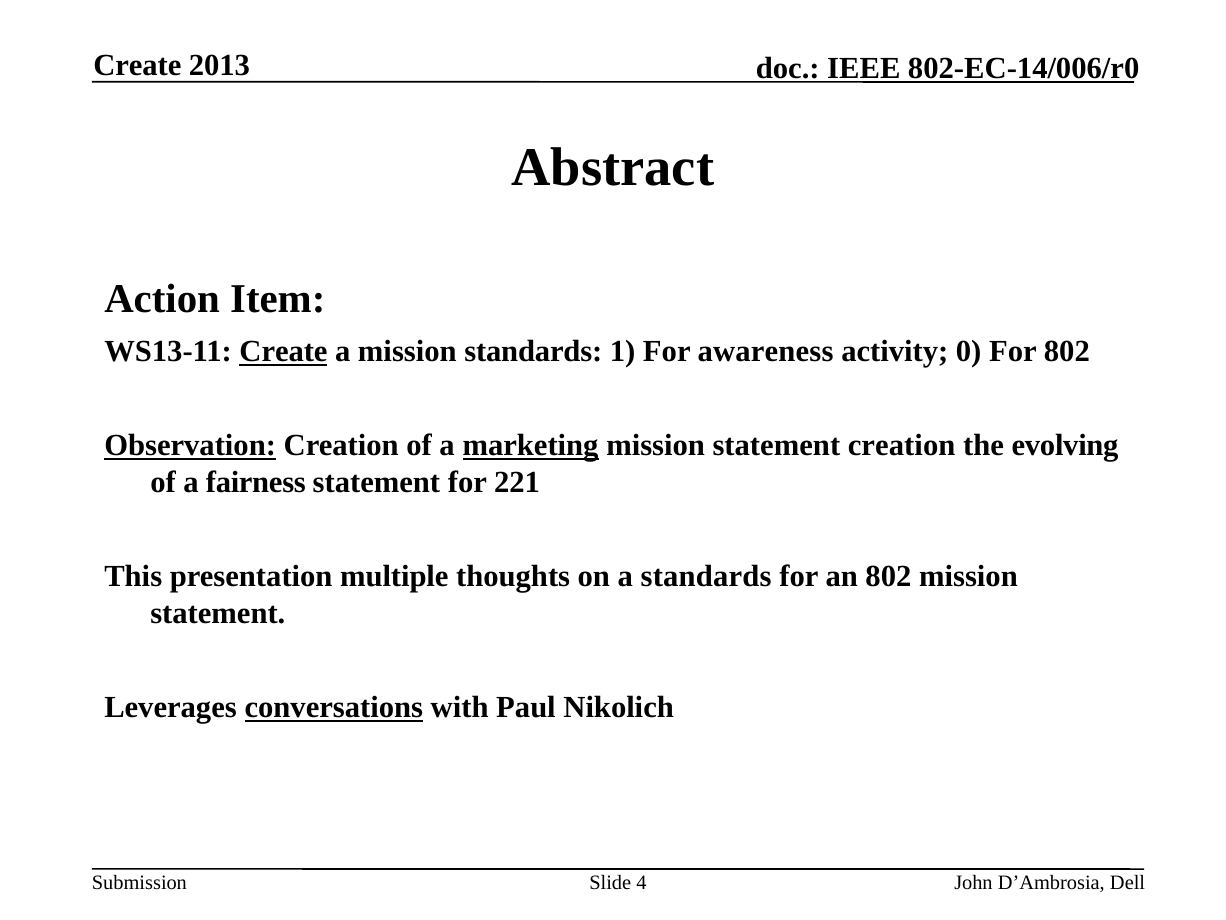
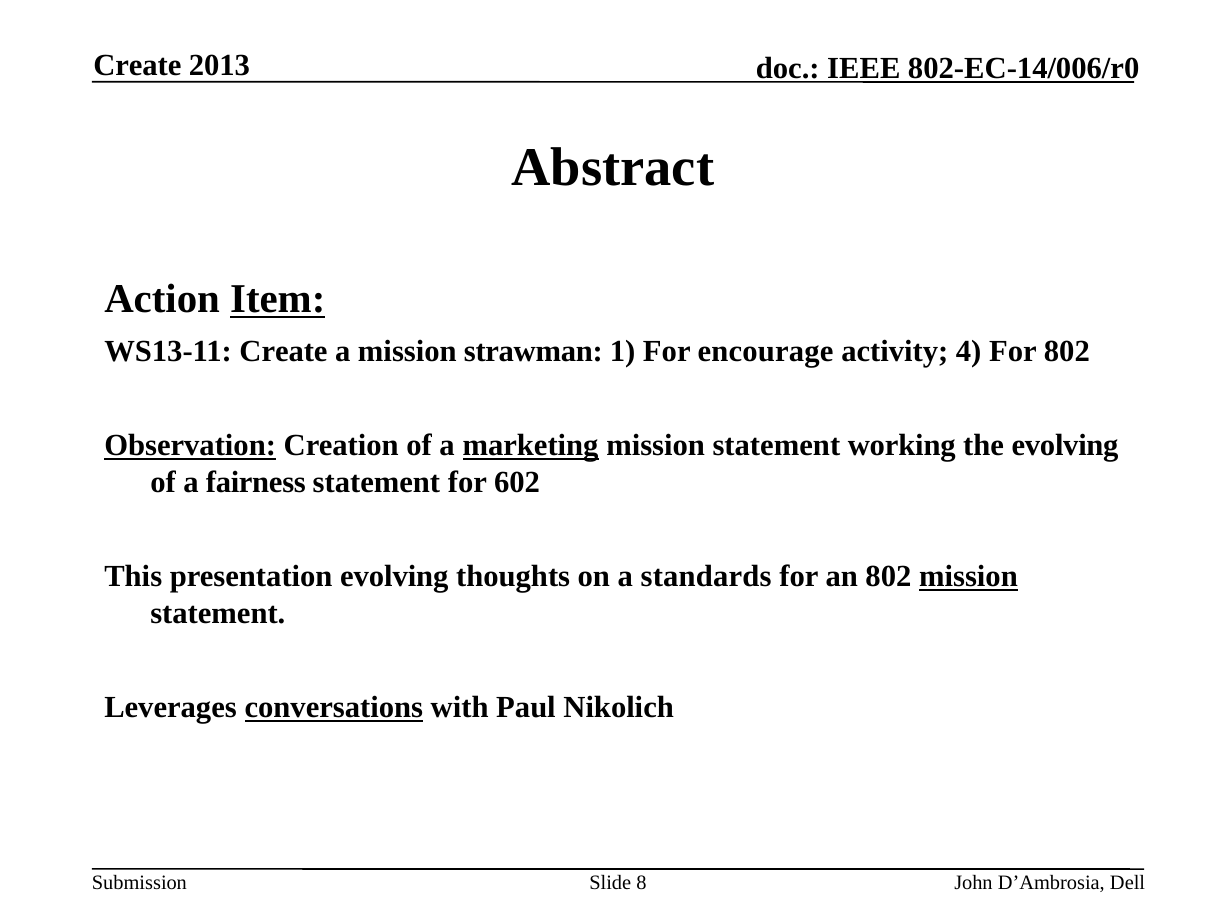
Item underline: none -> present
Create at (283, 352) underline: present -> none
mission standards: standards -> strawman
awareness: awareness -> encourage
0: 0 -> 4
statement creation: creation -> working
221: 221 -> 602
presentation multiple: multiple -> evolving
mission at (968, 576) underline: none -> present
4: 4 -> 8
